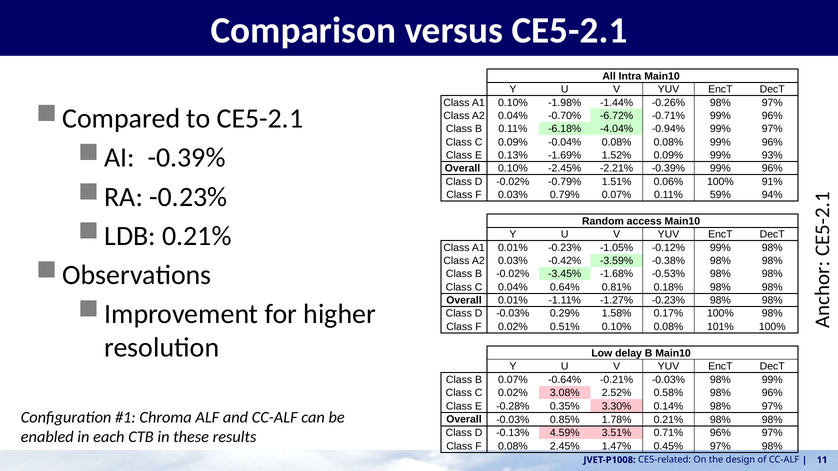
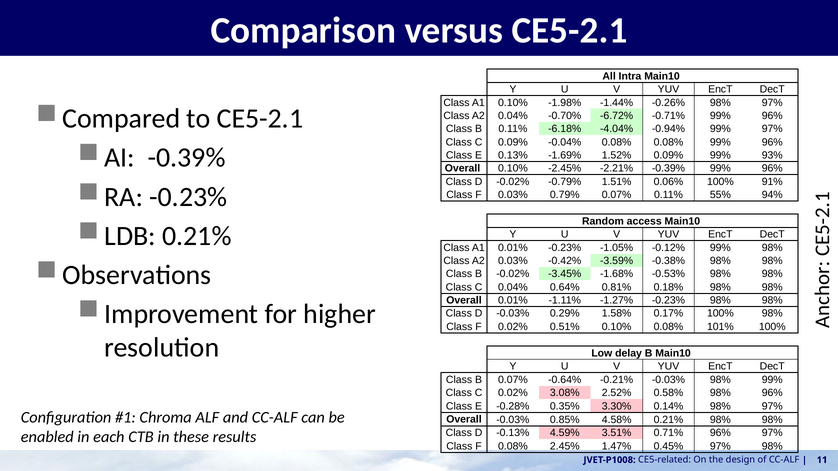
59%: 59% -> 55%
1.78%: 1.78% -> 4.58%
